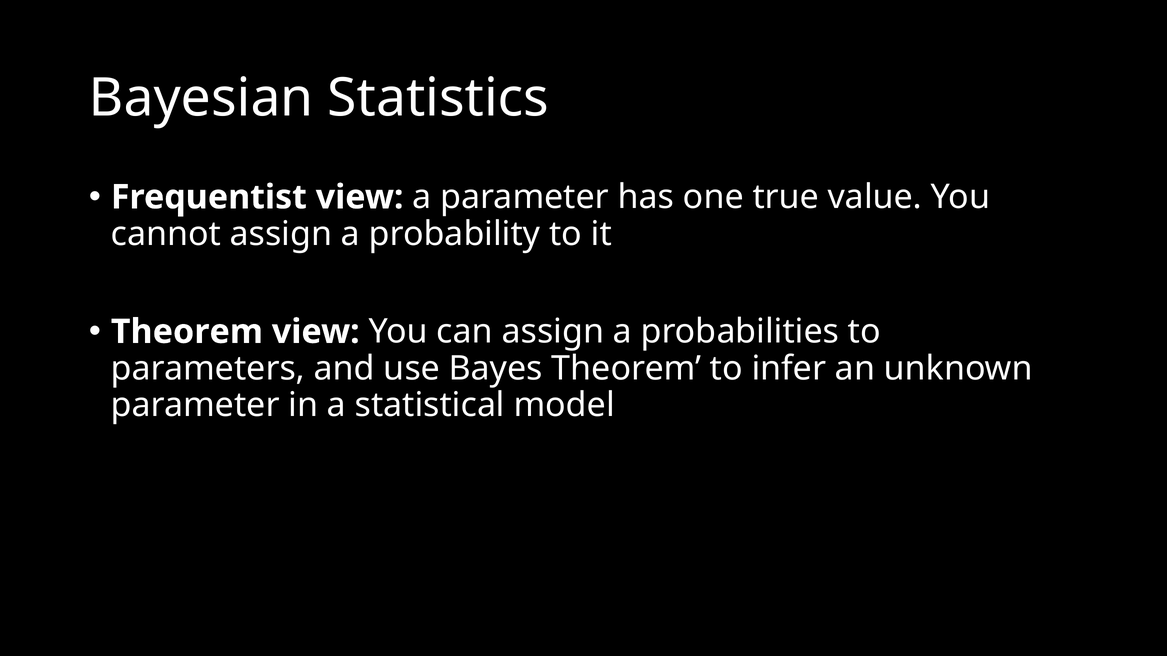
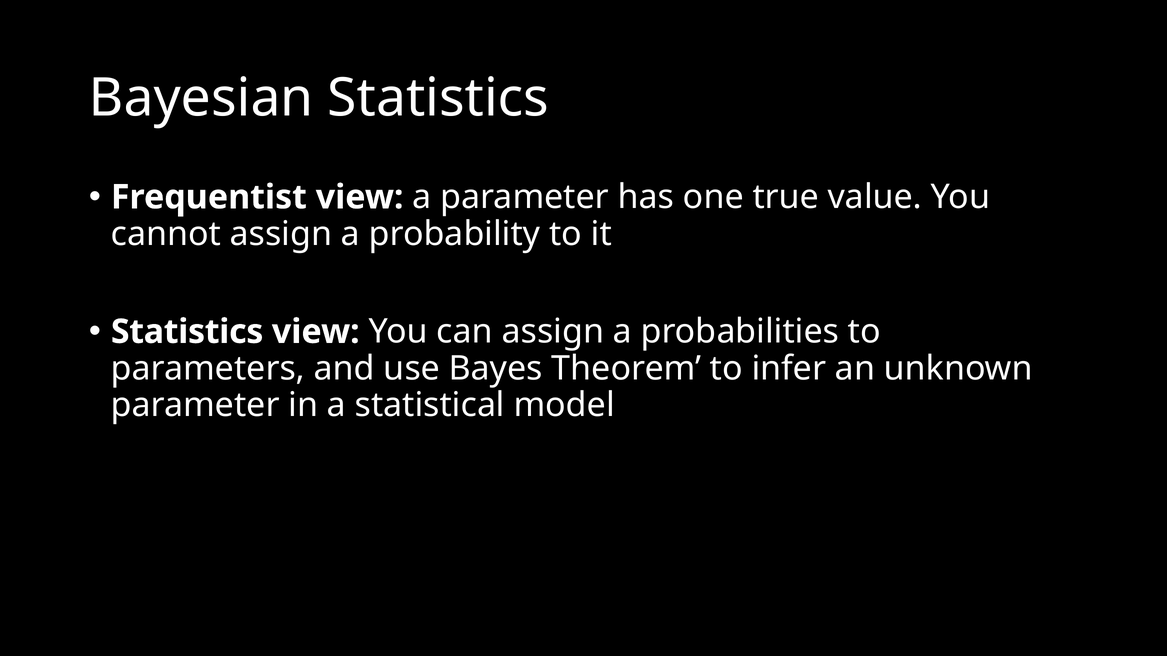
Theorem at (187, 332): Theorem -> Statistics
